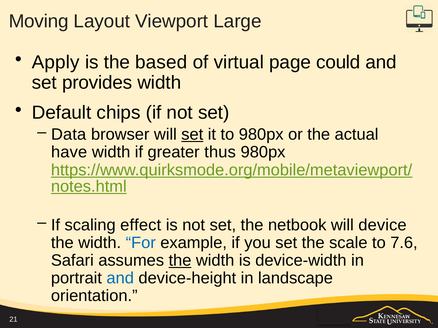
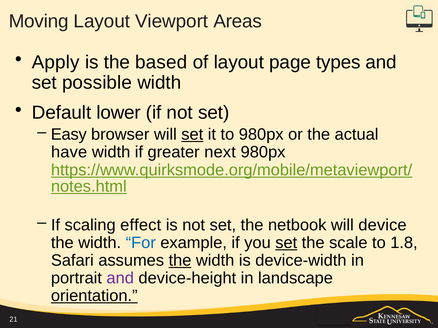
Large: Large -> Areas
of virtual: virtual -> layout
could: could -> types
provides: provides -> possible
chips: chips -> lower
Data: Data -> Easy
thus: thus -> next
set at (286, 243) underline: none -> present
7.6: 7.6 -> 1.8
and at (120, 279) colour: blue -> purple
orientation underline: none -> present
